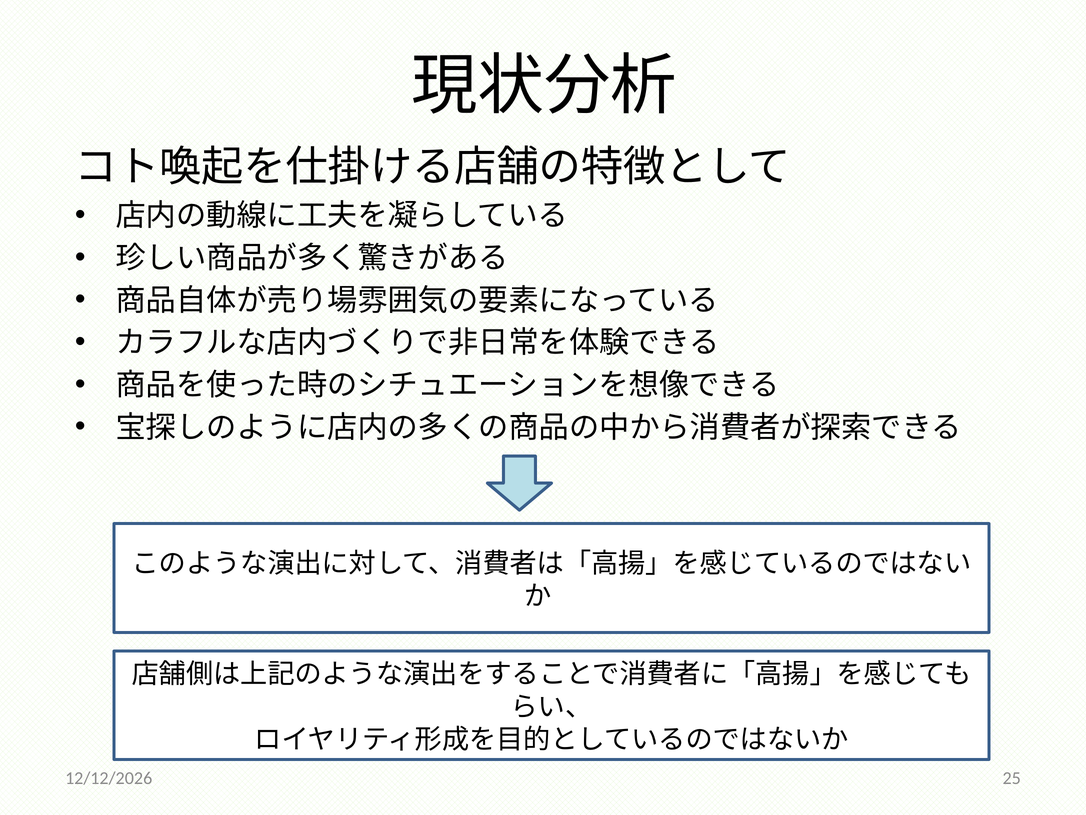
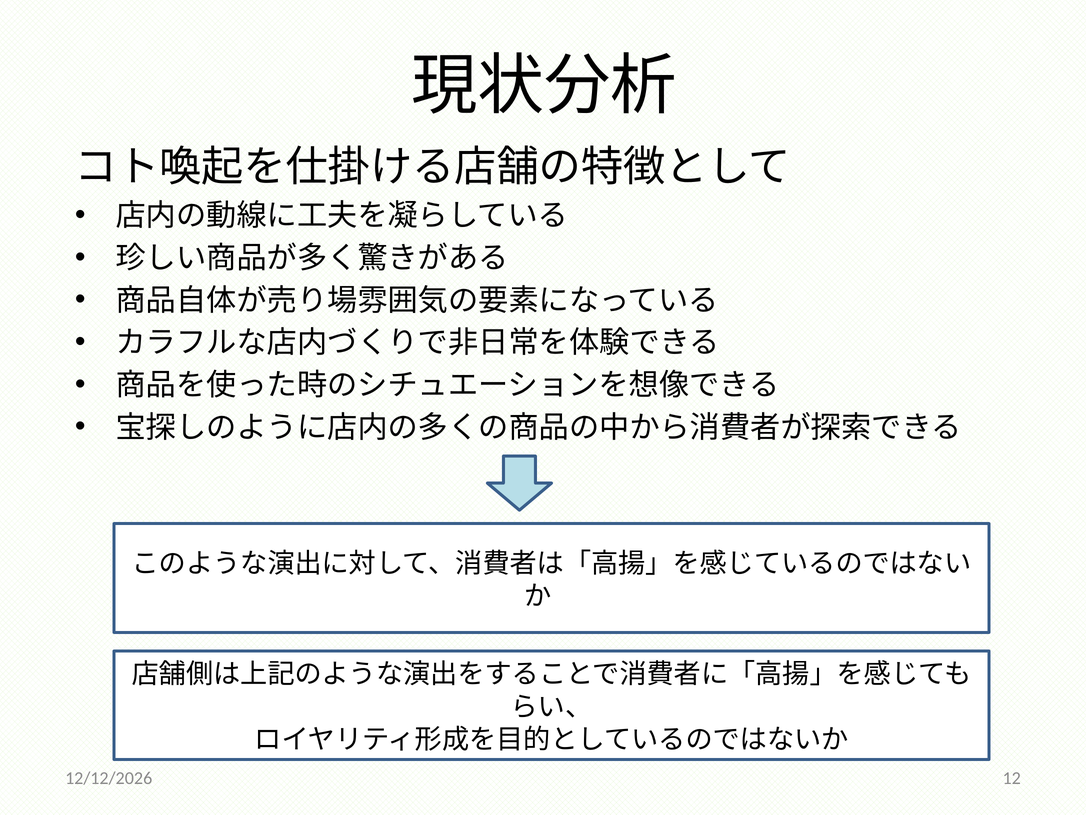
25: 25 -> 12
